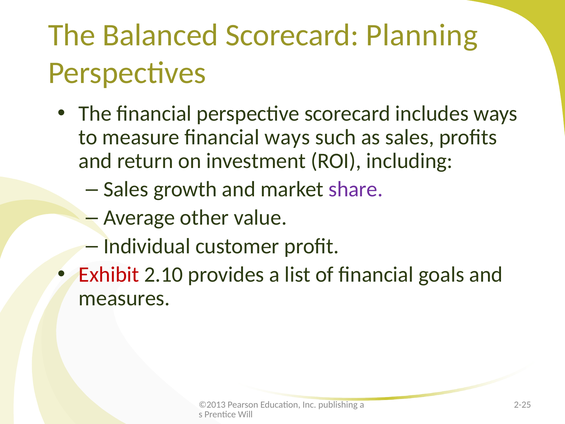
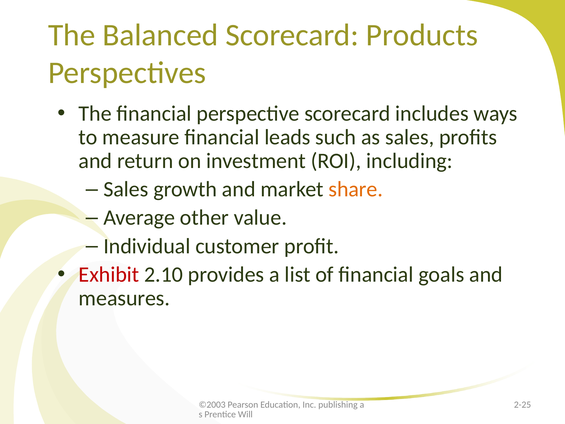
Planning: Planning -> Products
financial ways: ways -> leads
share colour: purple -> orange
©2013: ©2013 -> ©2003
